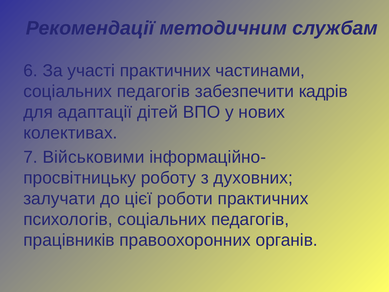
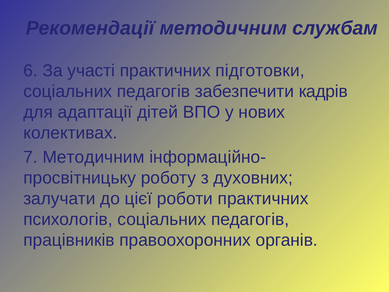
частинами: частинами -> підготовки
7 Військовими: Військовими -> Методичним
